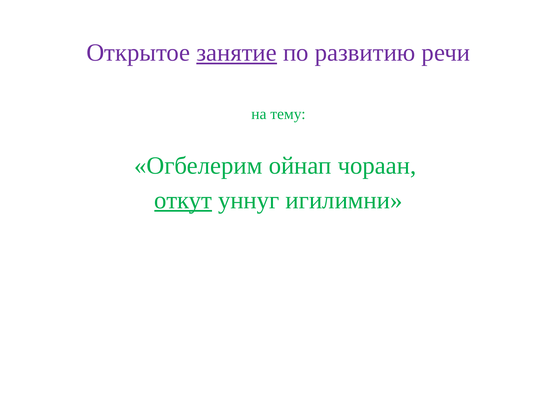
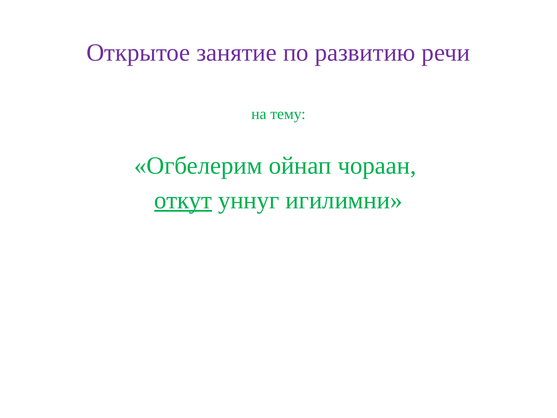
занятие underline: present -> none
